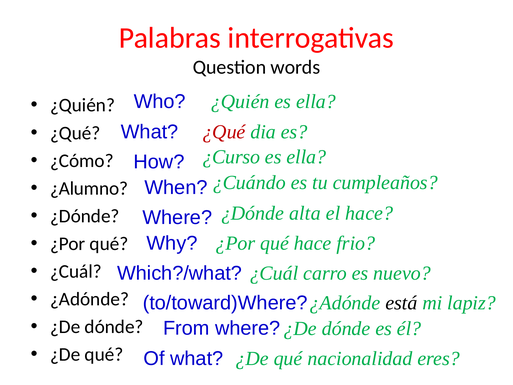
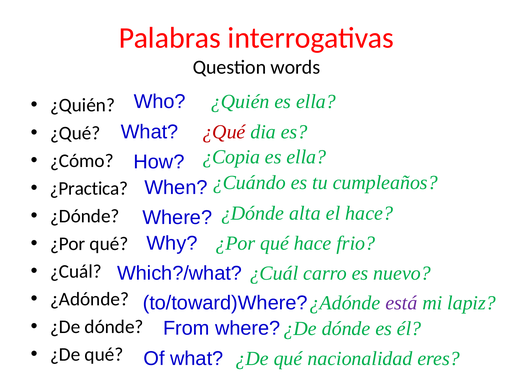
¿Curso: ¿Curso -> ¿Copia
¿Alumno: ¿Alumno -> ¿Practica
está colour: black -> purple
